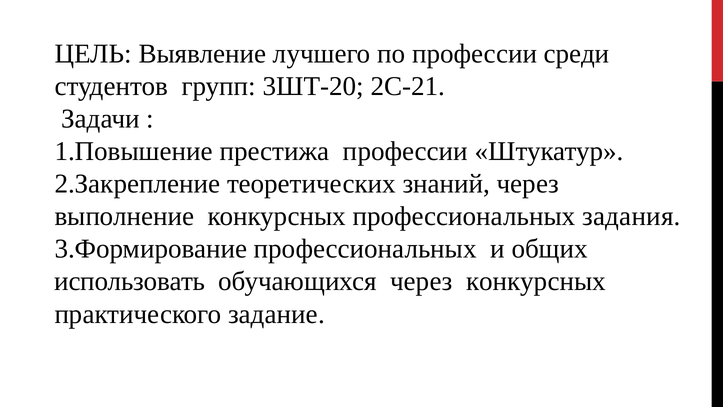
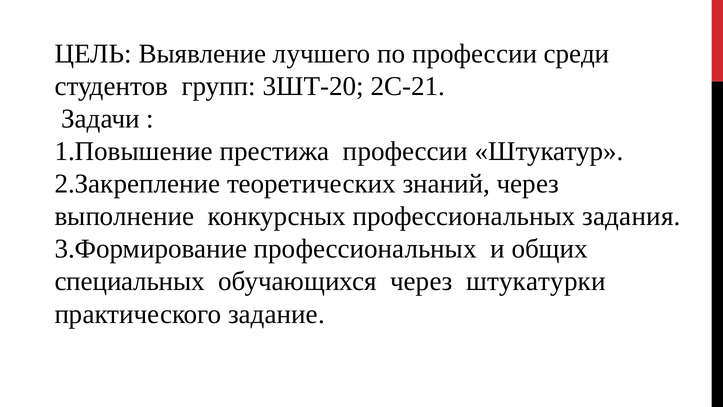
использовать: использовать -> специальных
через конкурсных: конкурсных -> штукатурки
